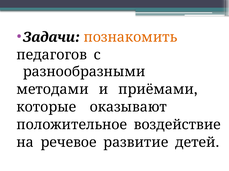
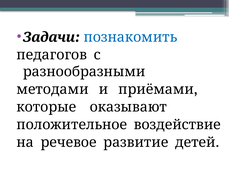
познакомить colour: orange -> blue
